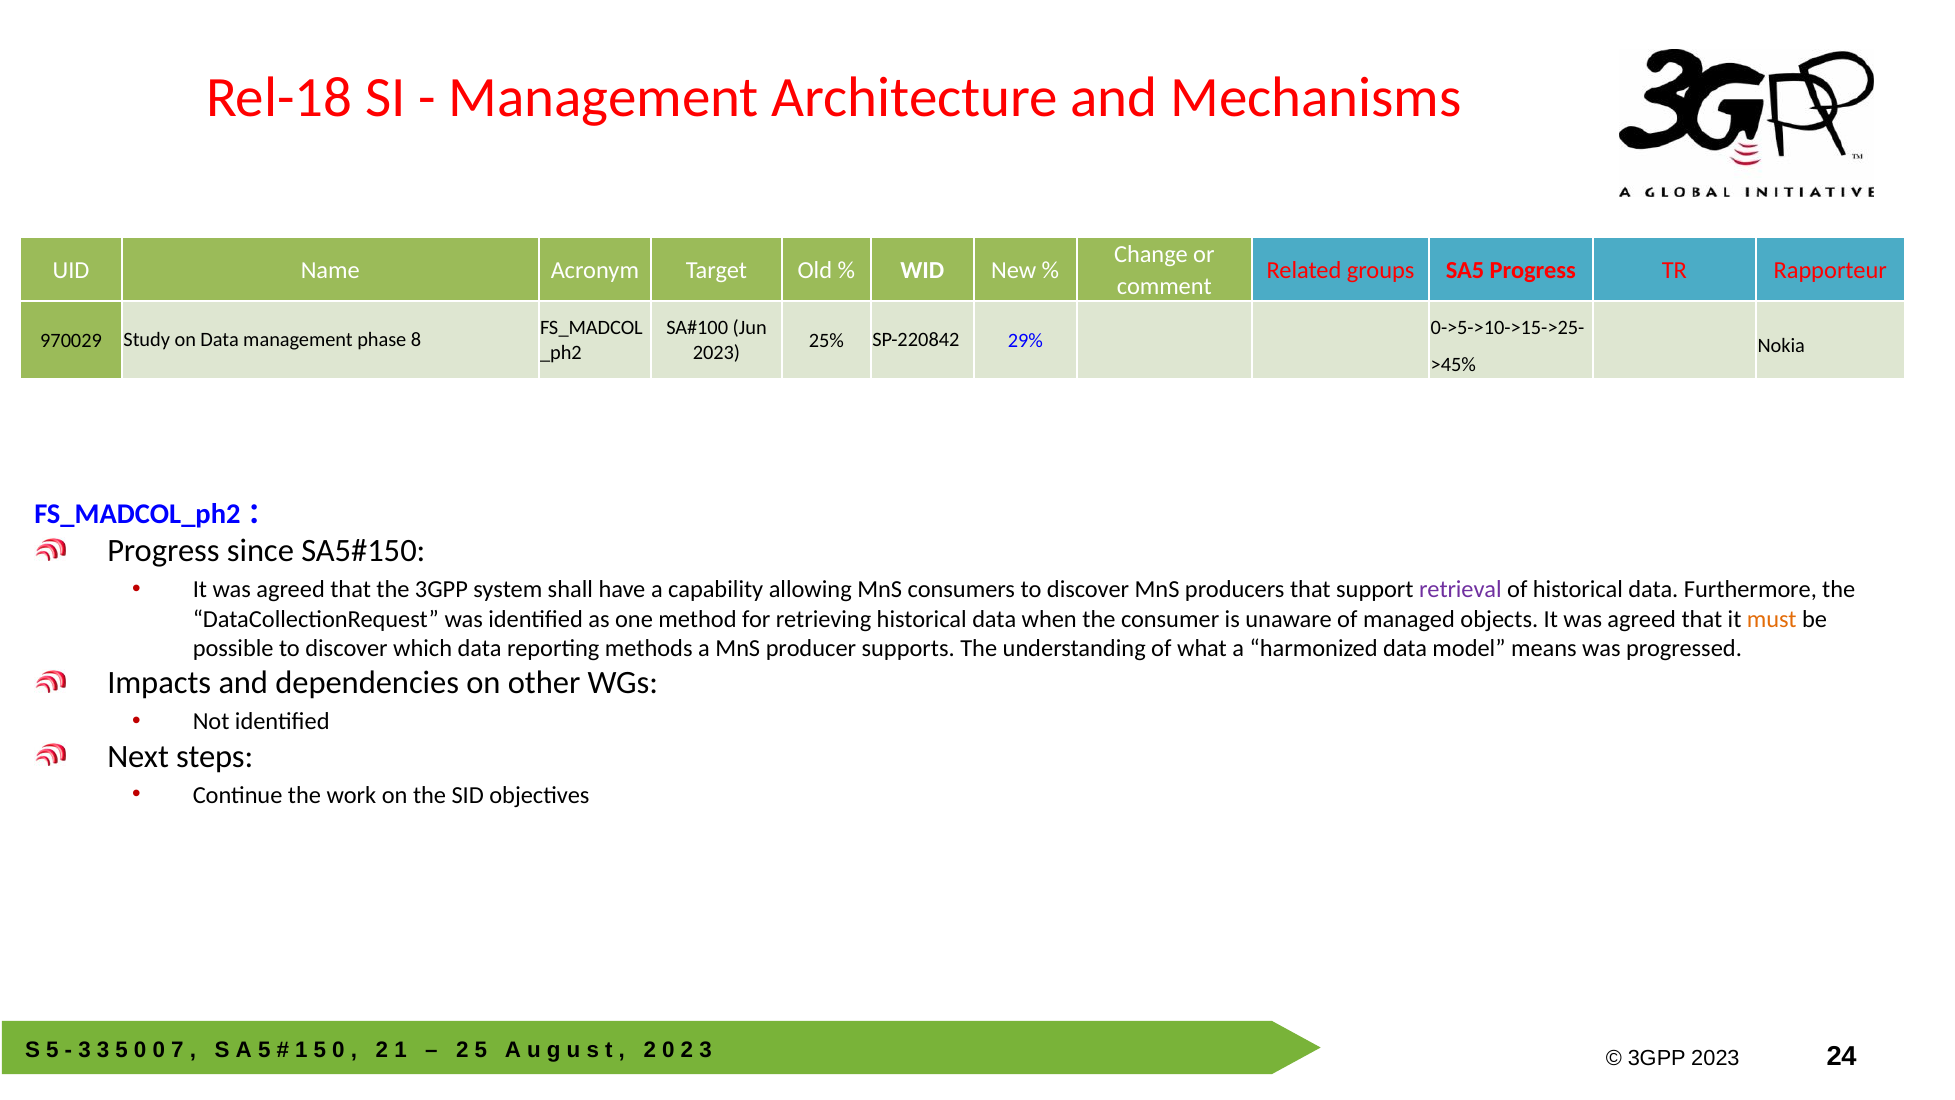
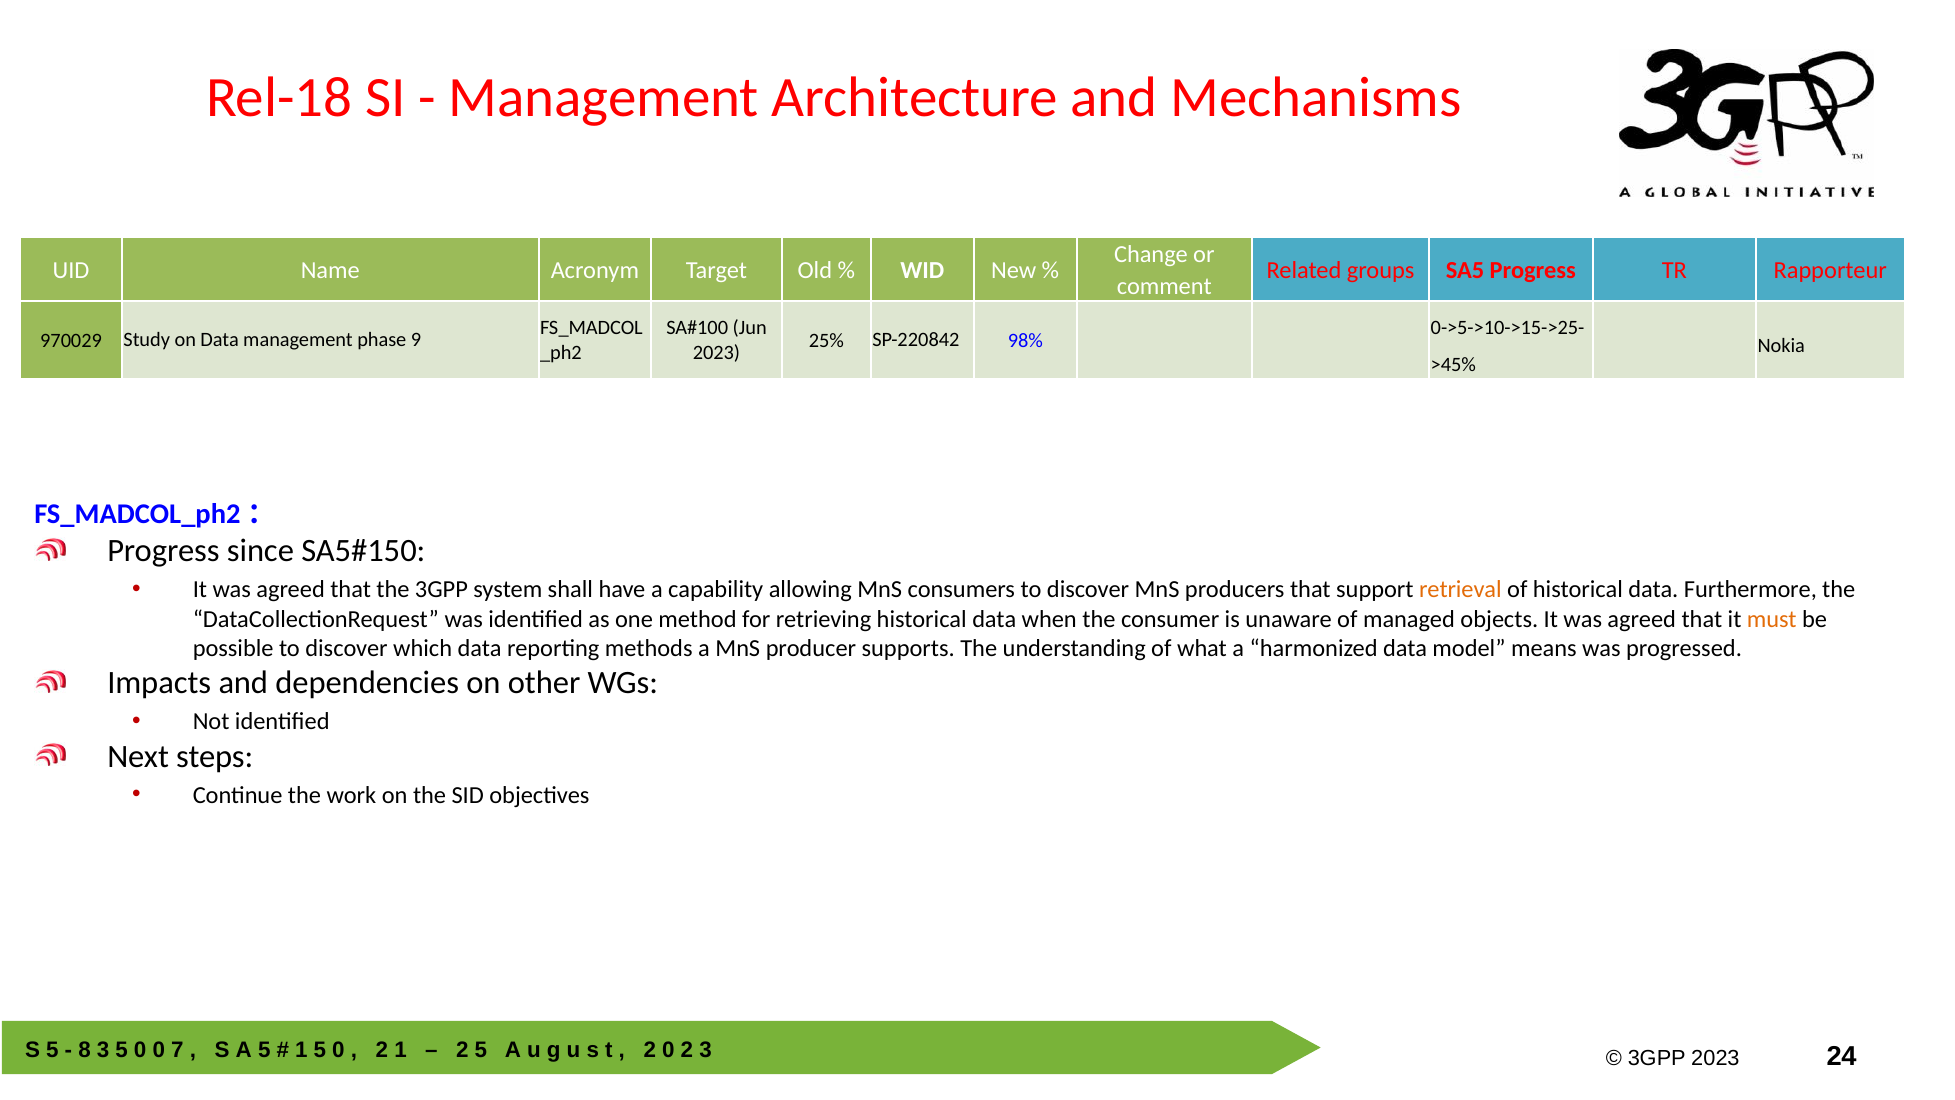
8: 8 -> 9
29%: 29% -> 98%
retrieval colour: purple -> orange
3 at (84, 1050): 3 -> 8
